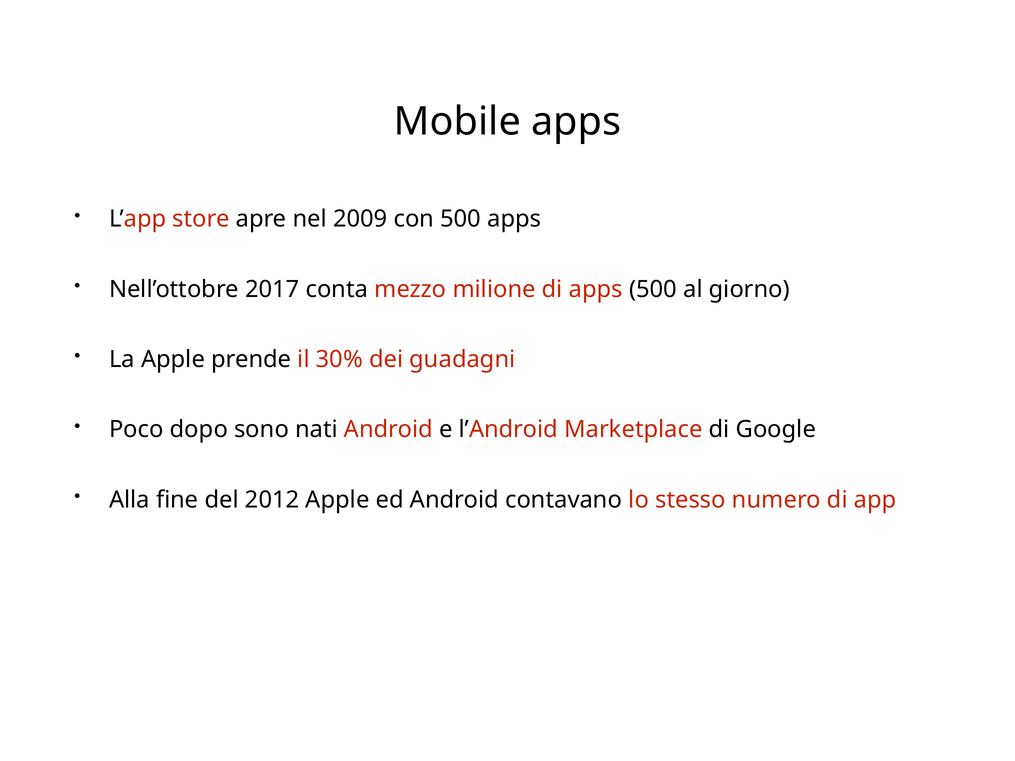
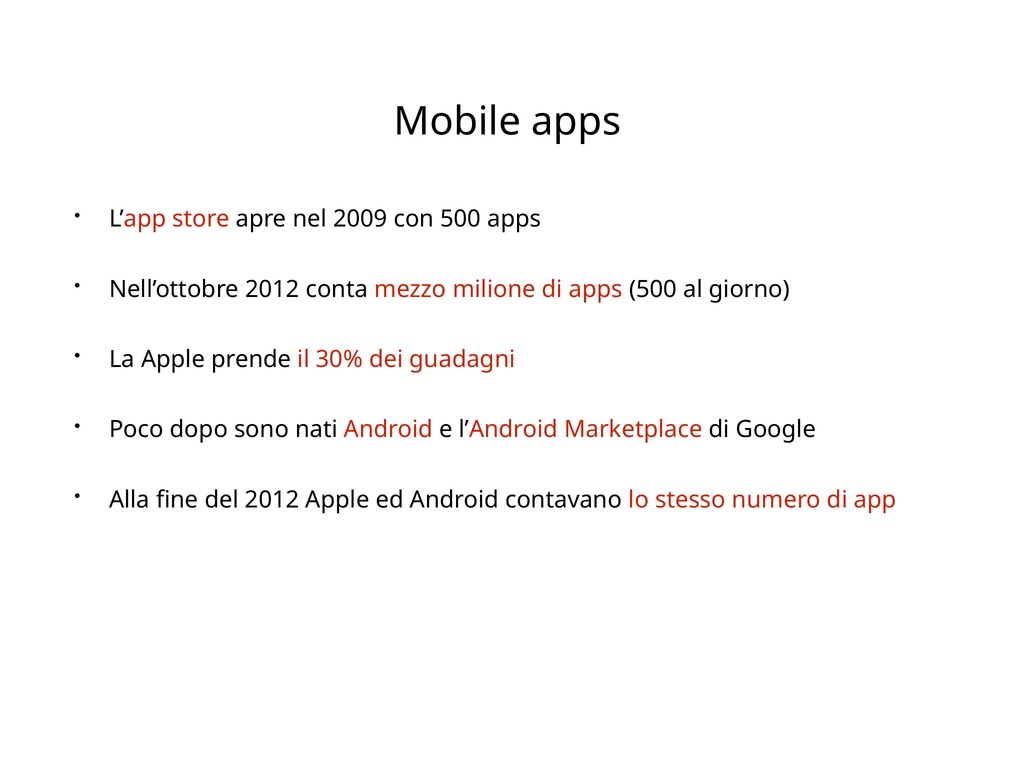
Nell’ottobre 2017: 2017 -> 2012
